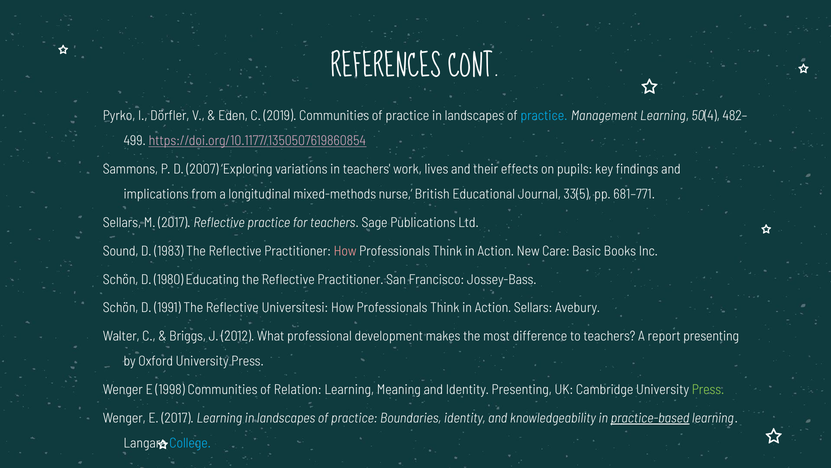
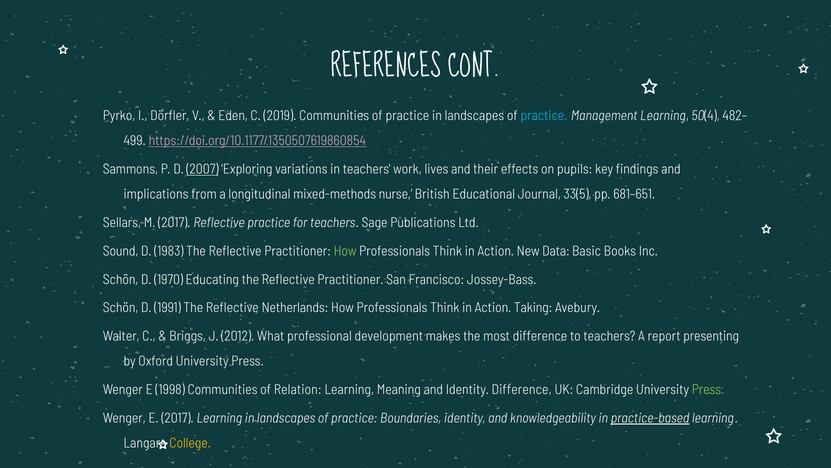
2007 underline: none -> present
681–771: 681–771 -> 681–651
How at (345, 251) colour: pink -> light green
Care: Care -> Data
1980: 1980 -> 1970
Universitesi: Universitesi -> Netherlands
Action Sellars: Sellars -> Taking
Identity Presenting: Presenting -> Difference
College colour: light blue -> yellow
